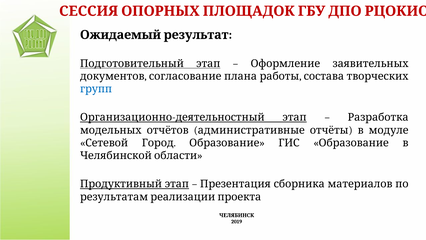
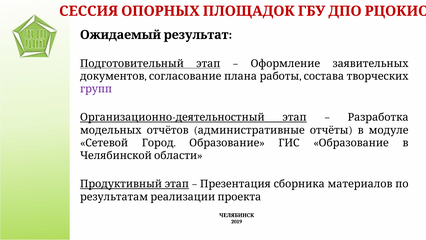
групп colour: blue -> purple
